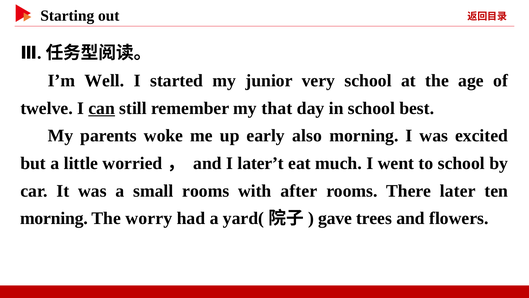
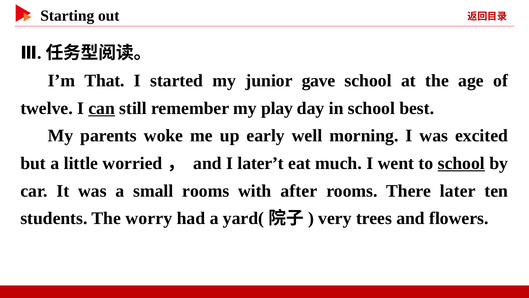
Well: Well -> That
very: very -> gave
that: that -> play
also: also -> well
school at (461, 163) underline: none -> present
morning at (54, 218): morning -> students
gave: gave -> very
